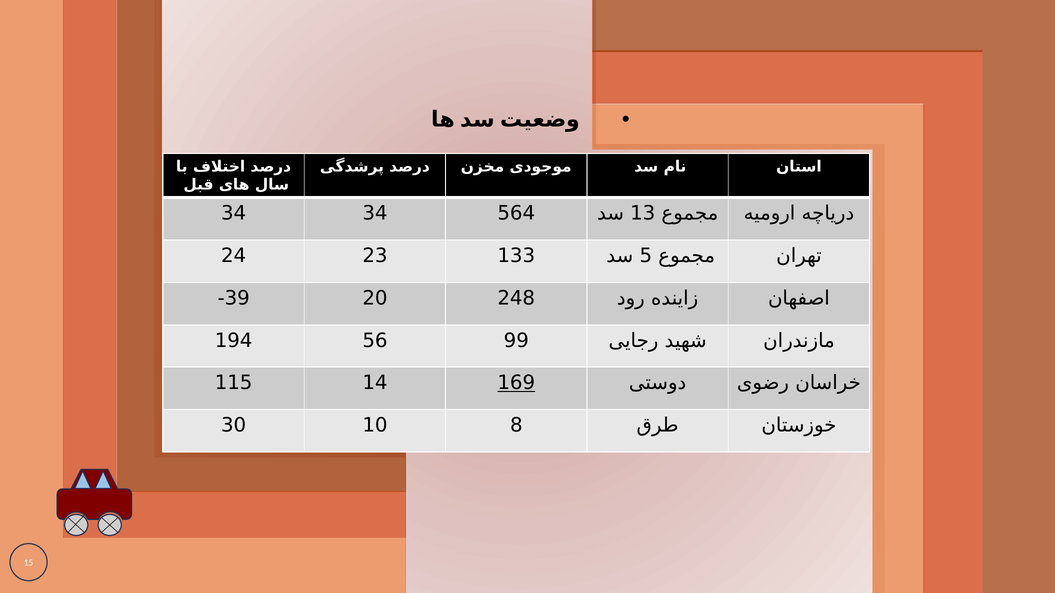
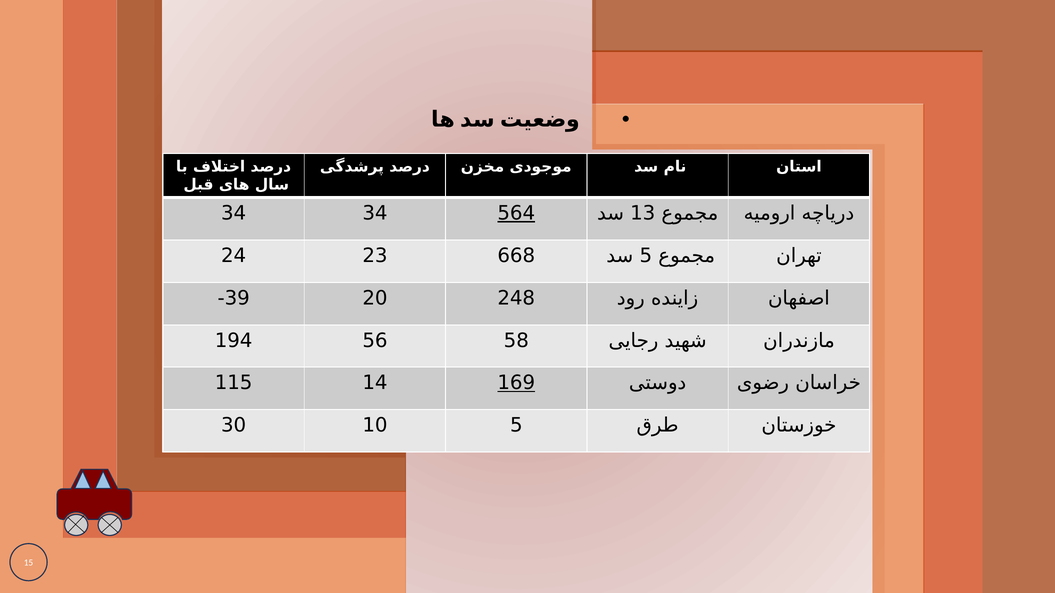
564 underline: none -> present
133: 133 -> 668
99: 99 -> 58
10 8: 8 -> 5
